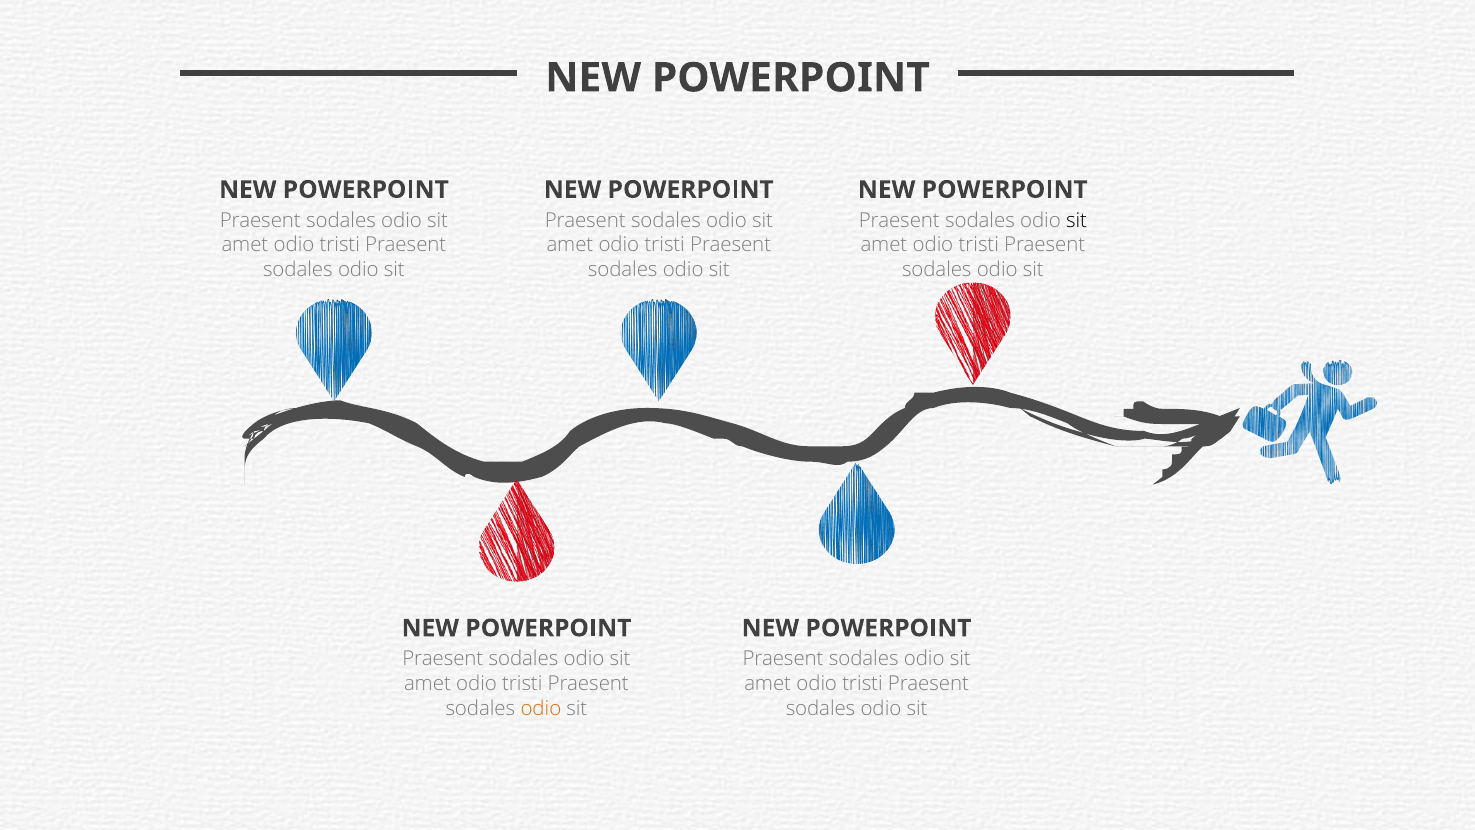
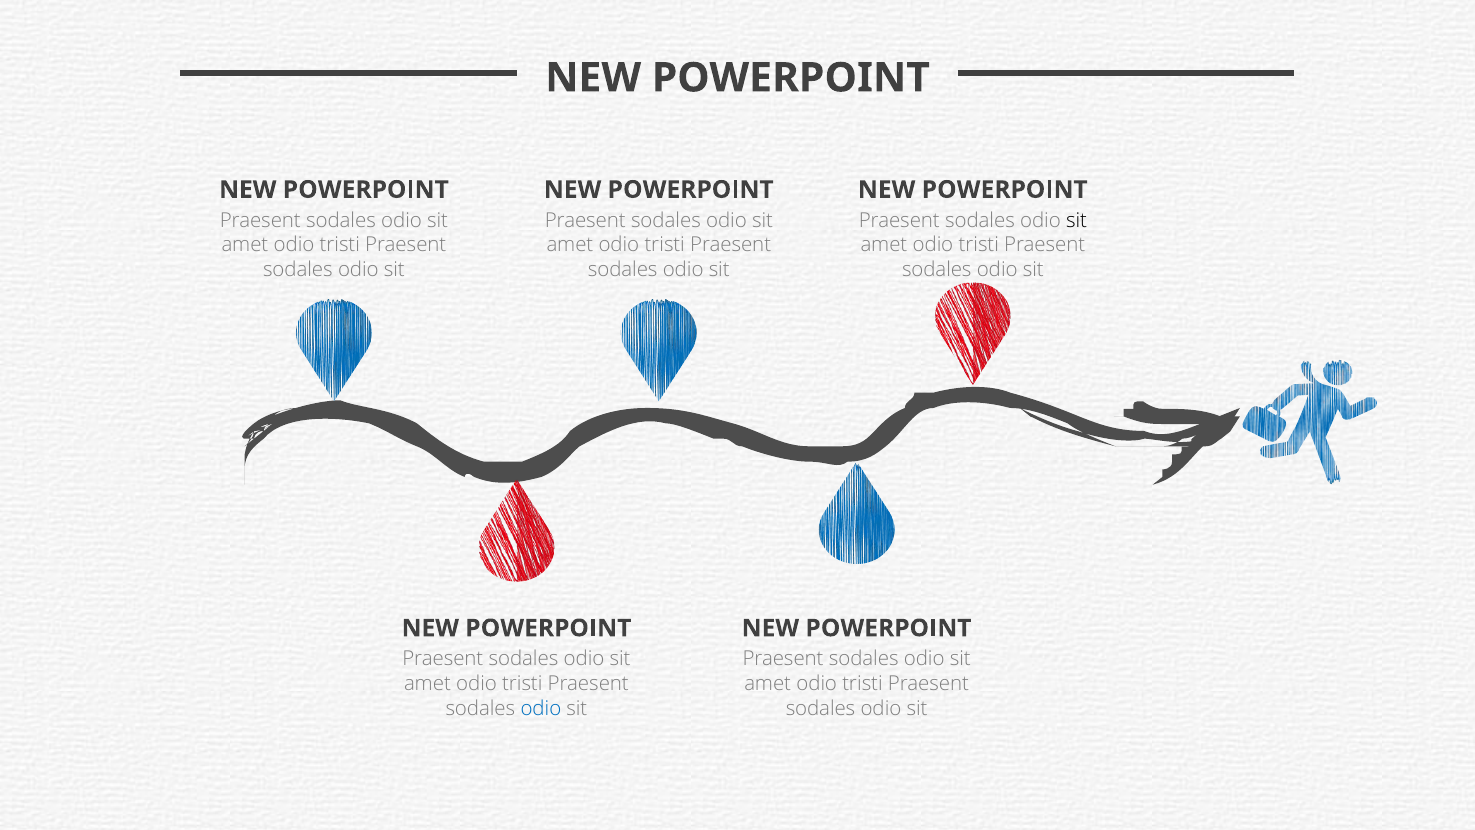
odio at (541, 708) colour: orange -> blue
